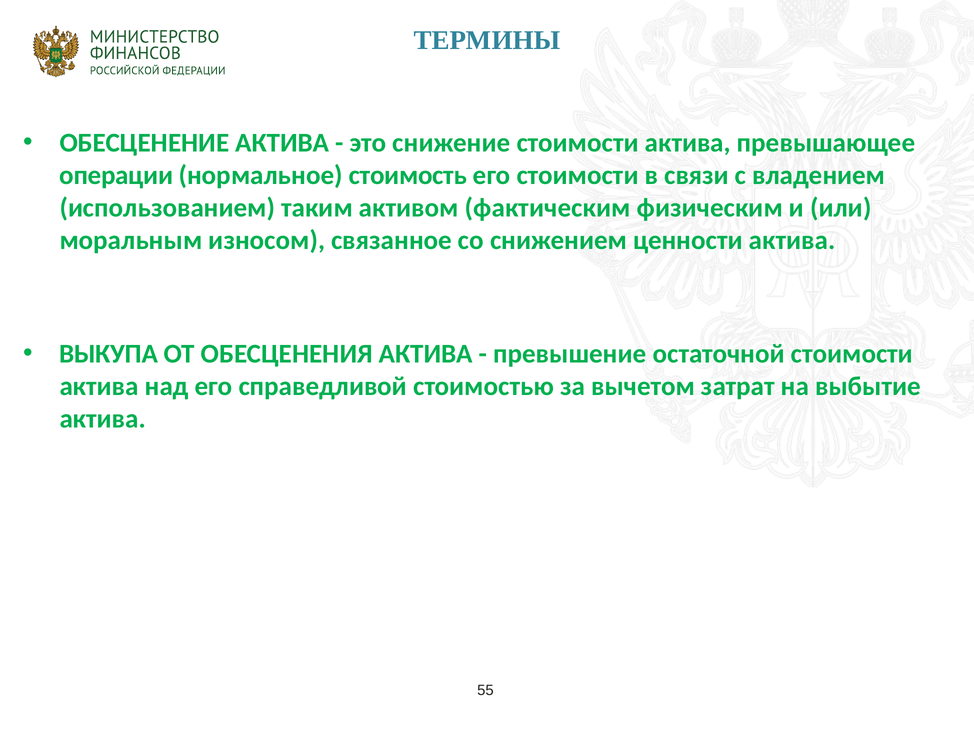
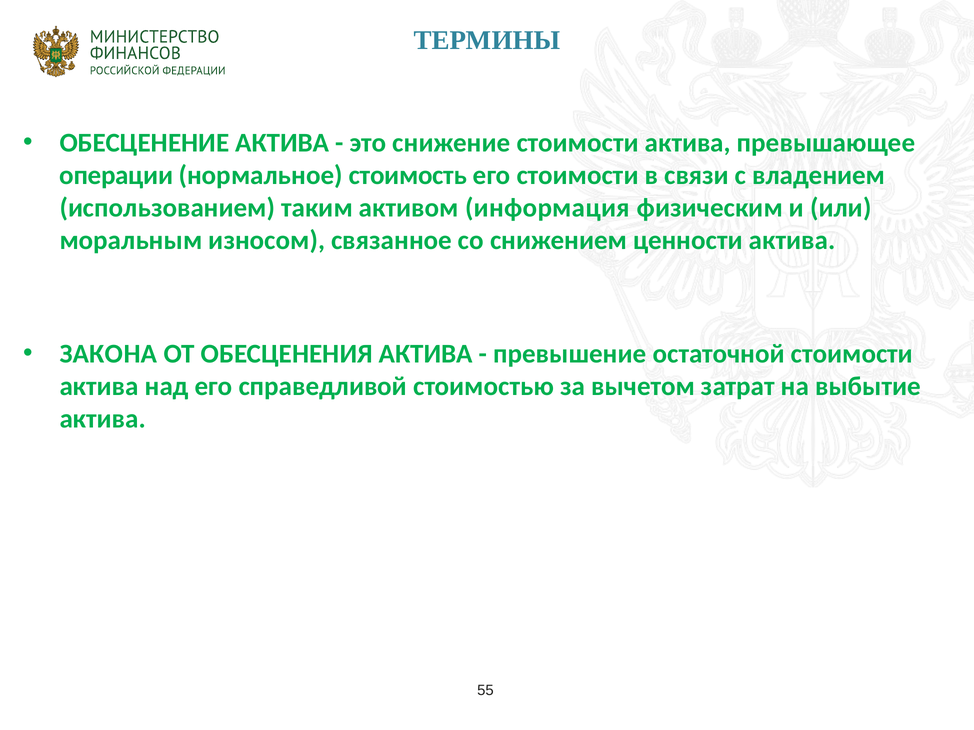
фактическим: фактическим -> информация
ВЫКУПА: ВЫКУПА -> ЗАКОНА
